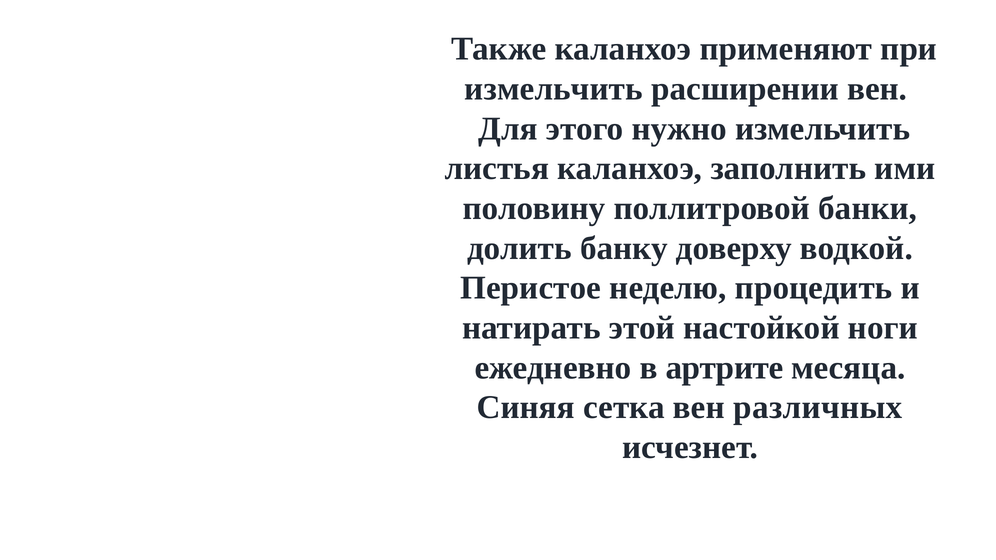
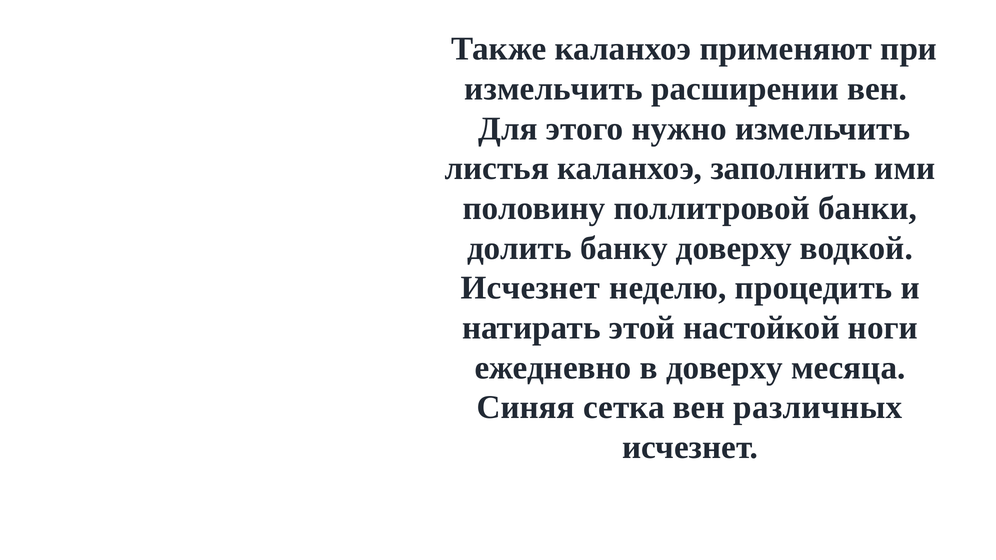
Перистое at (531, 288): Перистое -> Исчезнет
в артрите: артрите -> доверху
